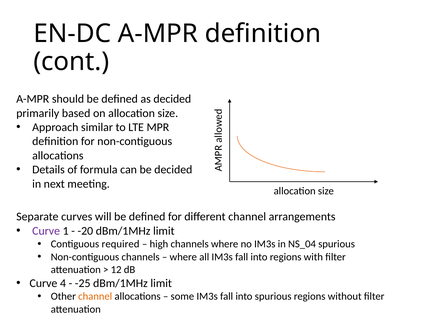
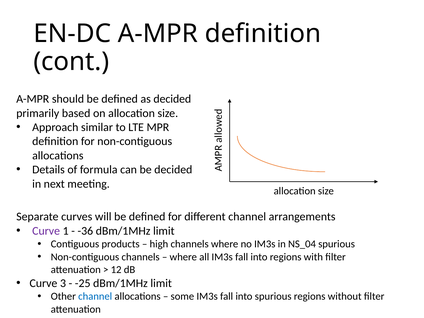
-20: -20 -> -36
required: required -> products
4: 4 -> 3
channel at (95, 296) colour: orange -> blue
